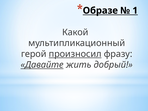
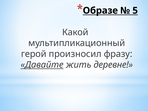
1: 1 -> 5
произносил underline: present -> none
добрый: добрый -> деревне
